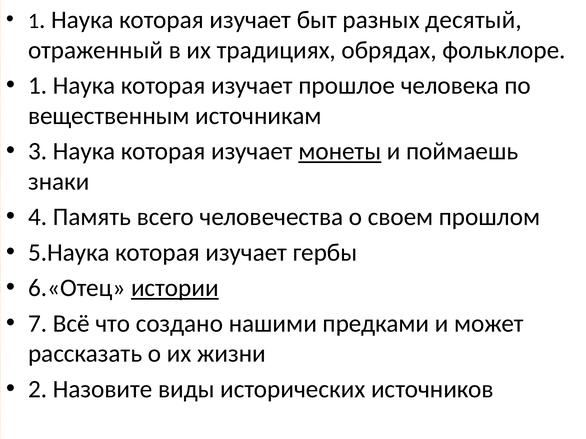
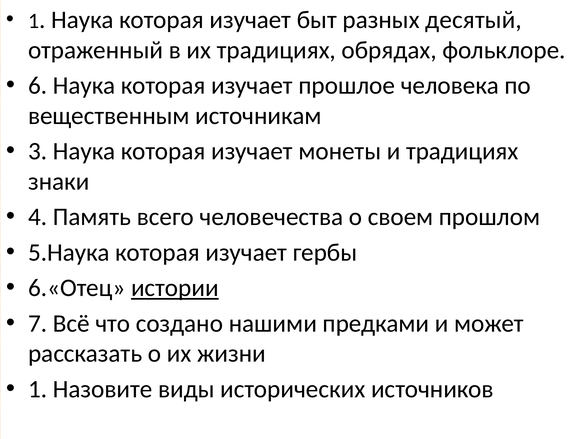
1 at (38, 86): 1 -> 6
монеты underline: present -> none
и поймаешь: поймаешь -> традициях
2 at (38, 390): 2 -> 1
